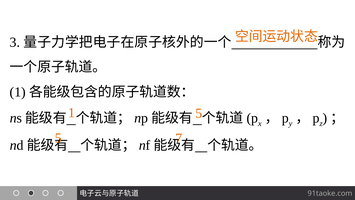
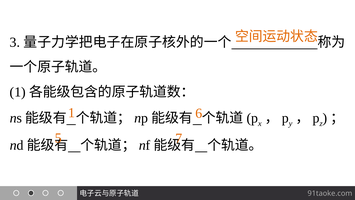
1 5: 5 -> 6
